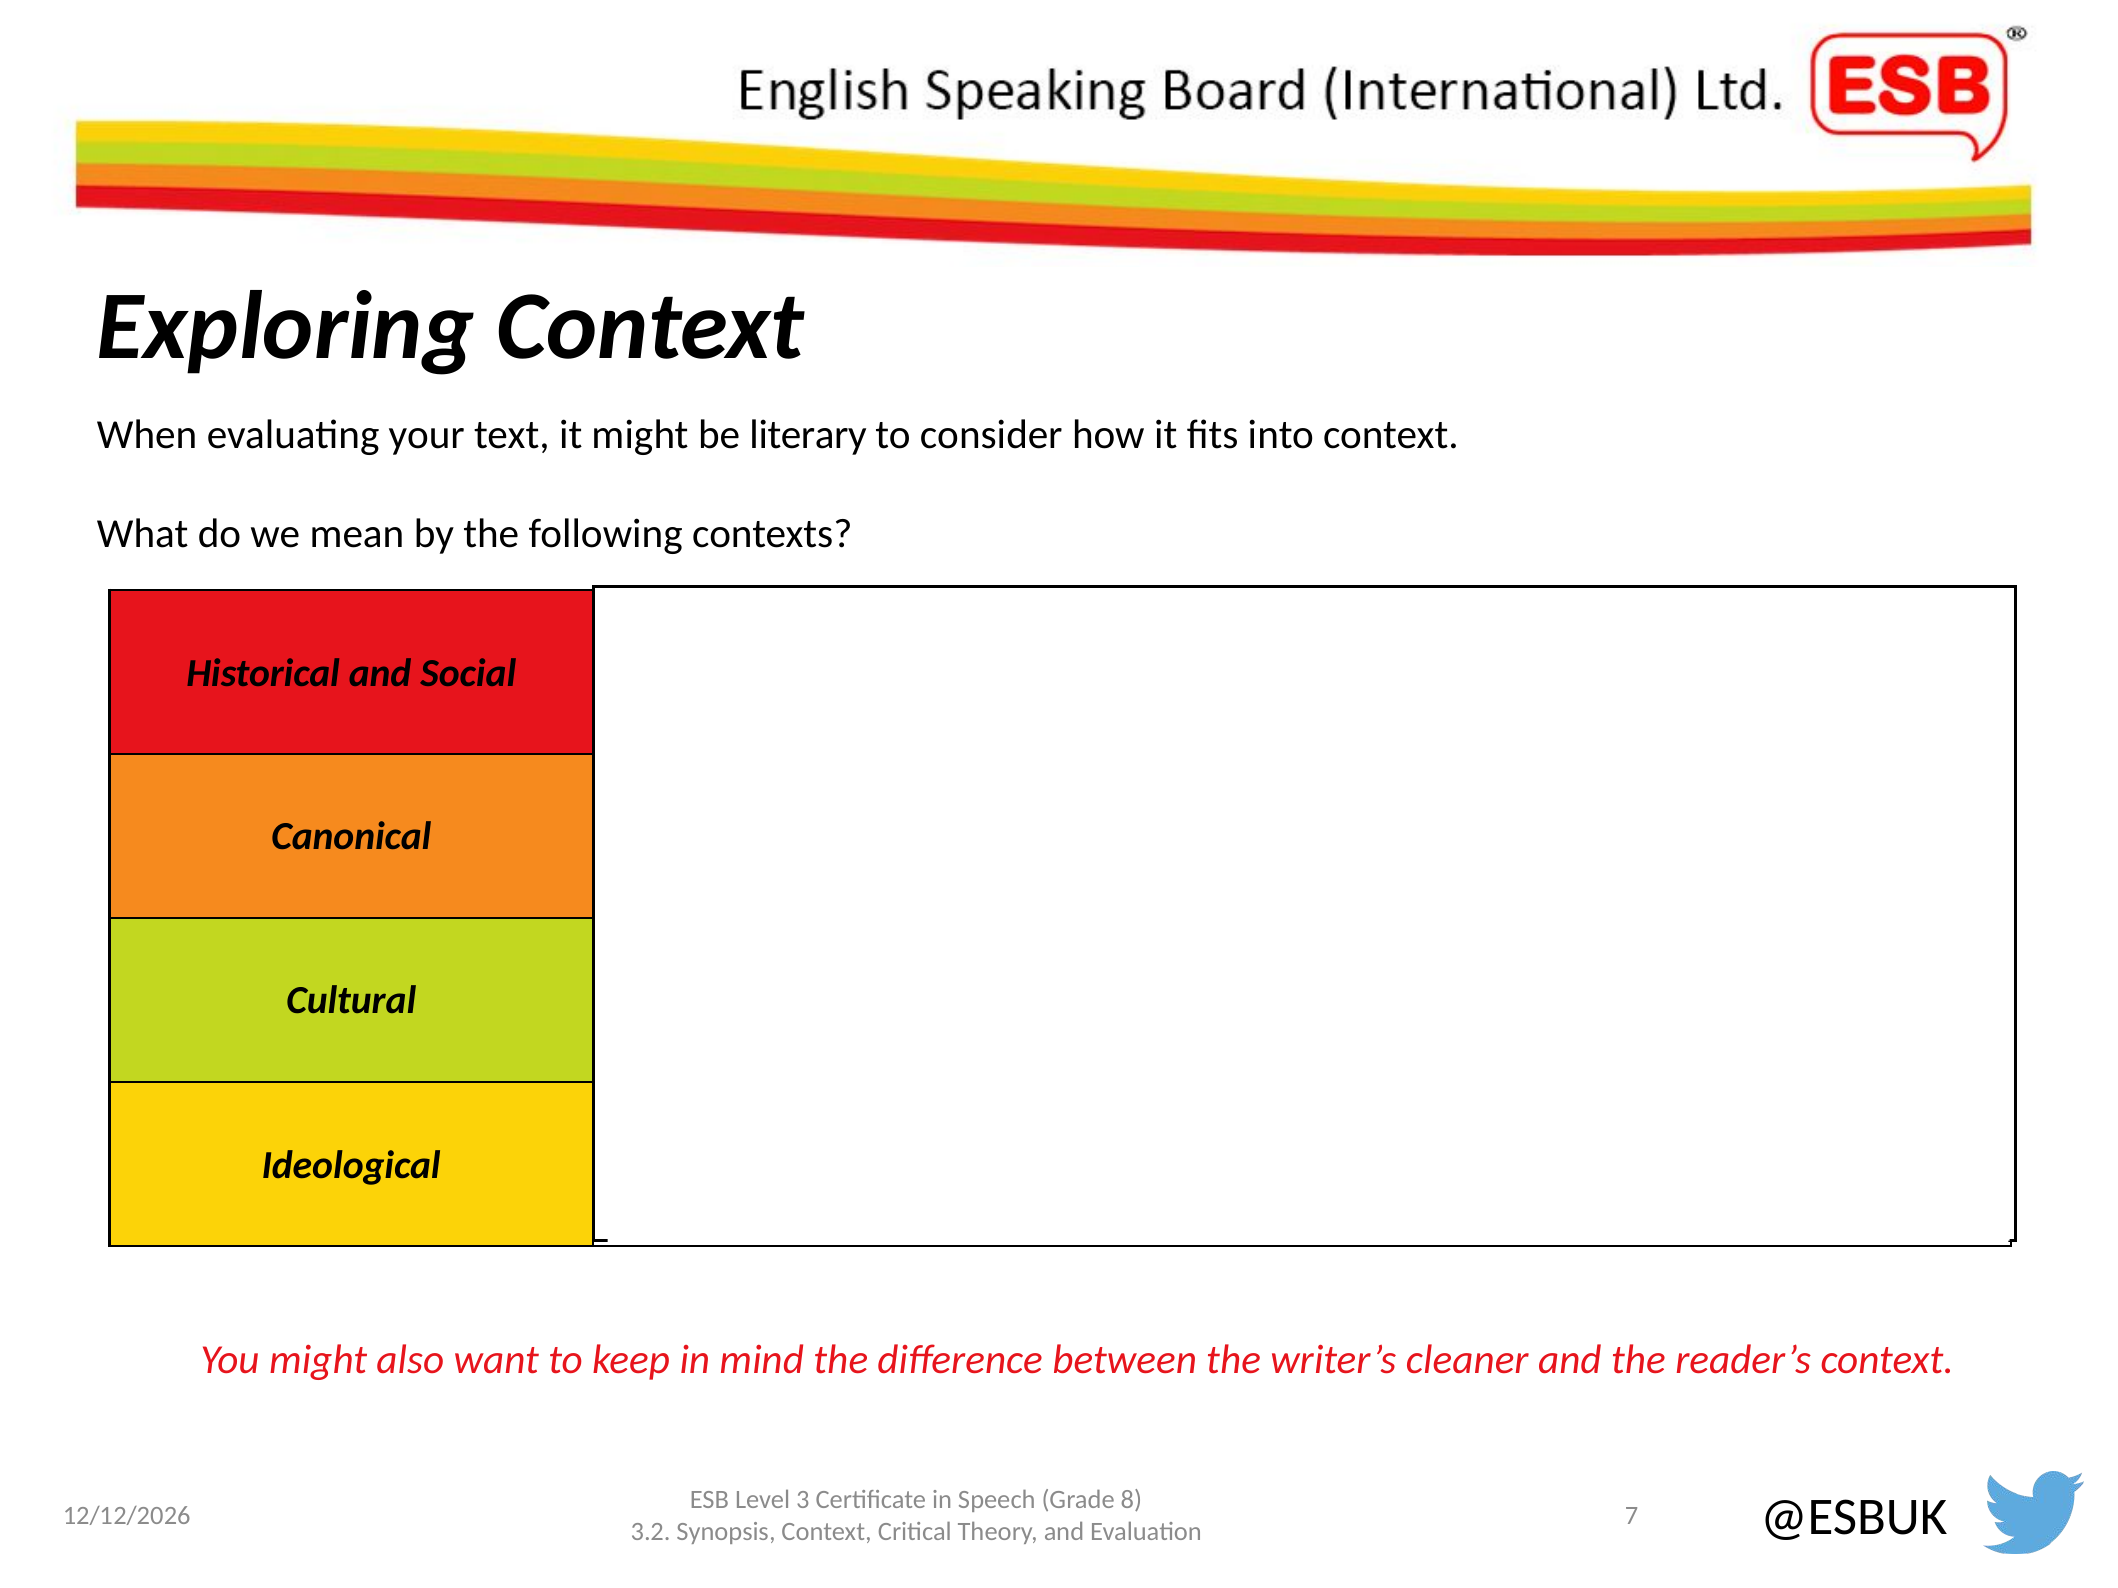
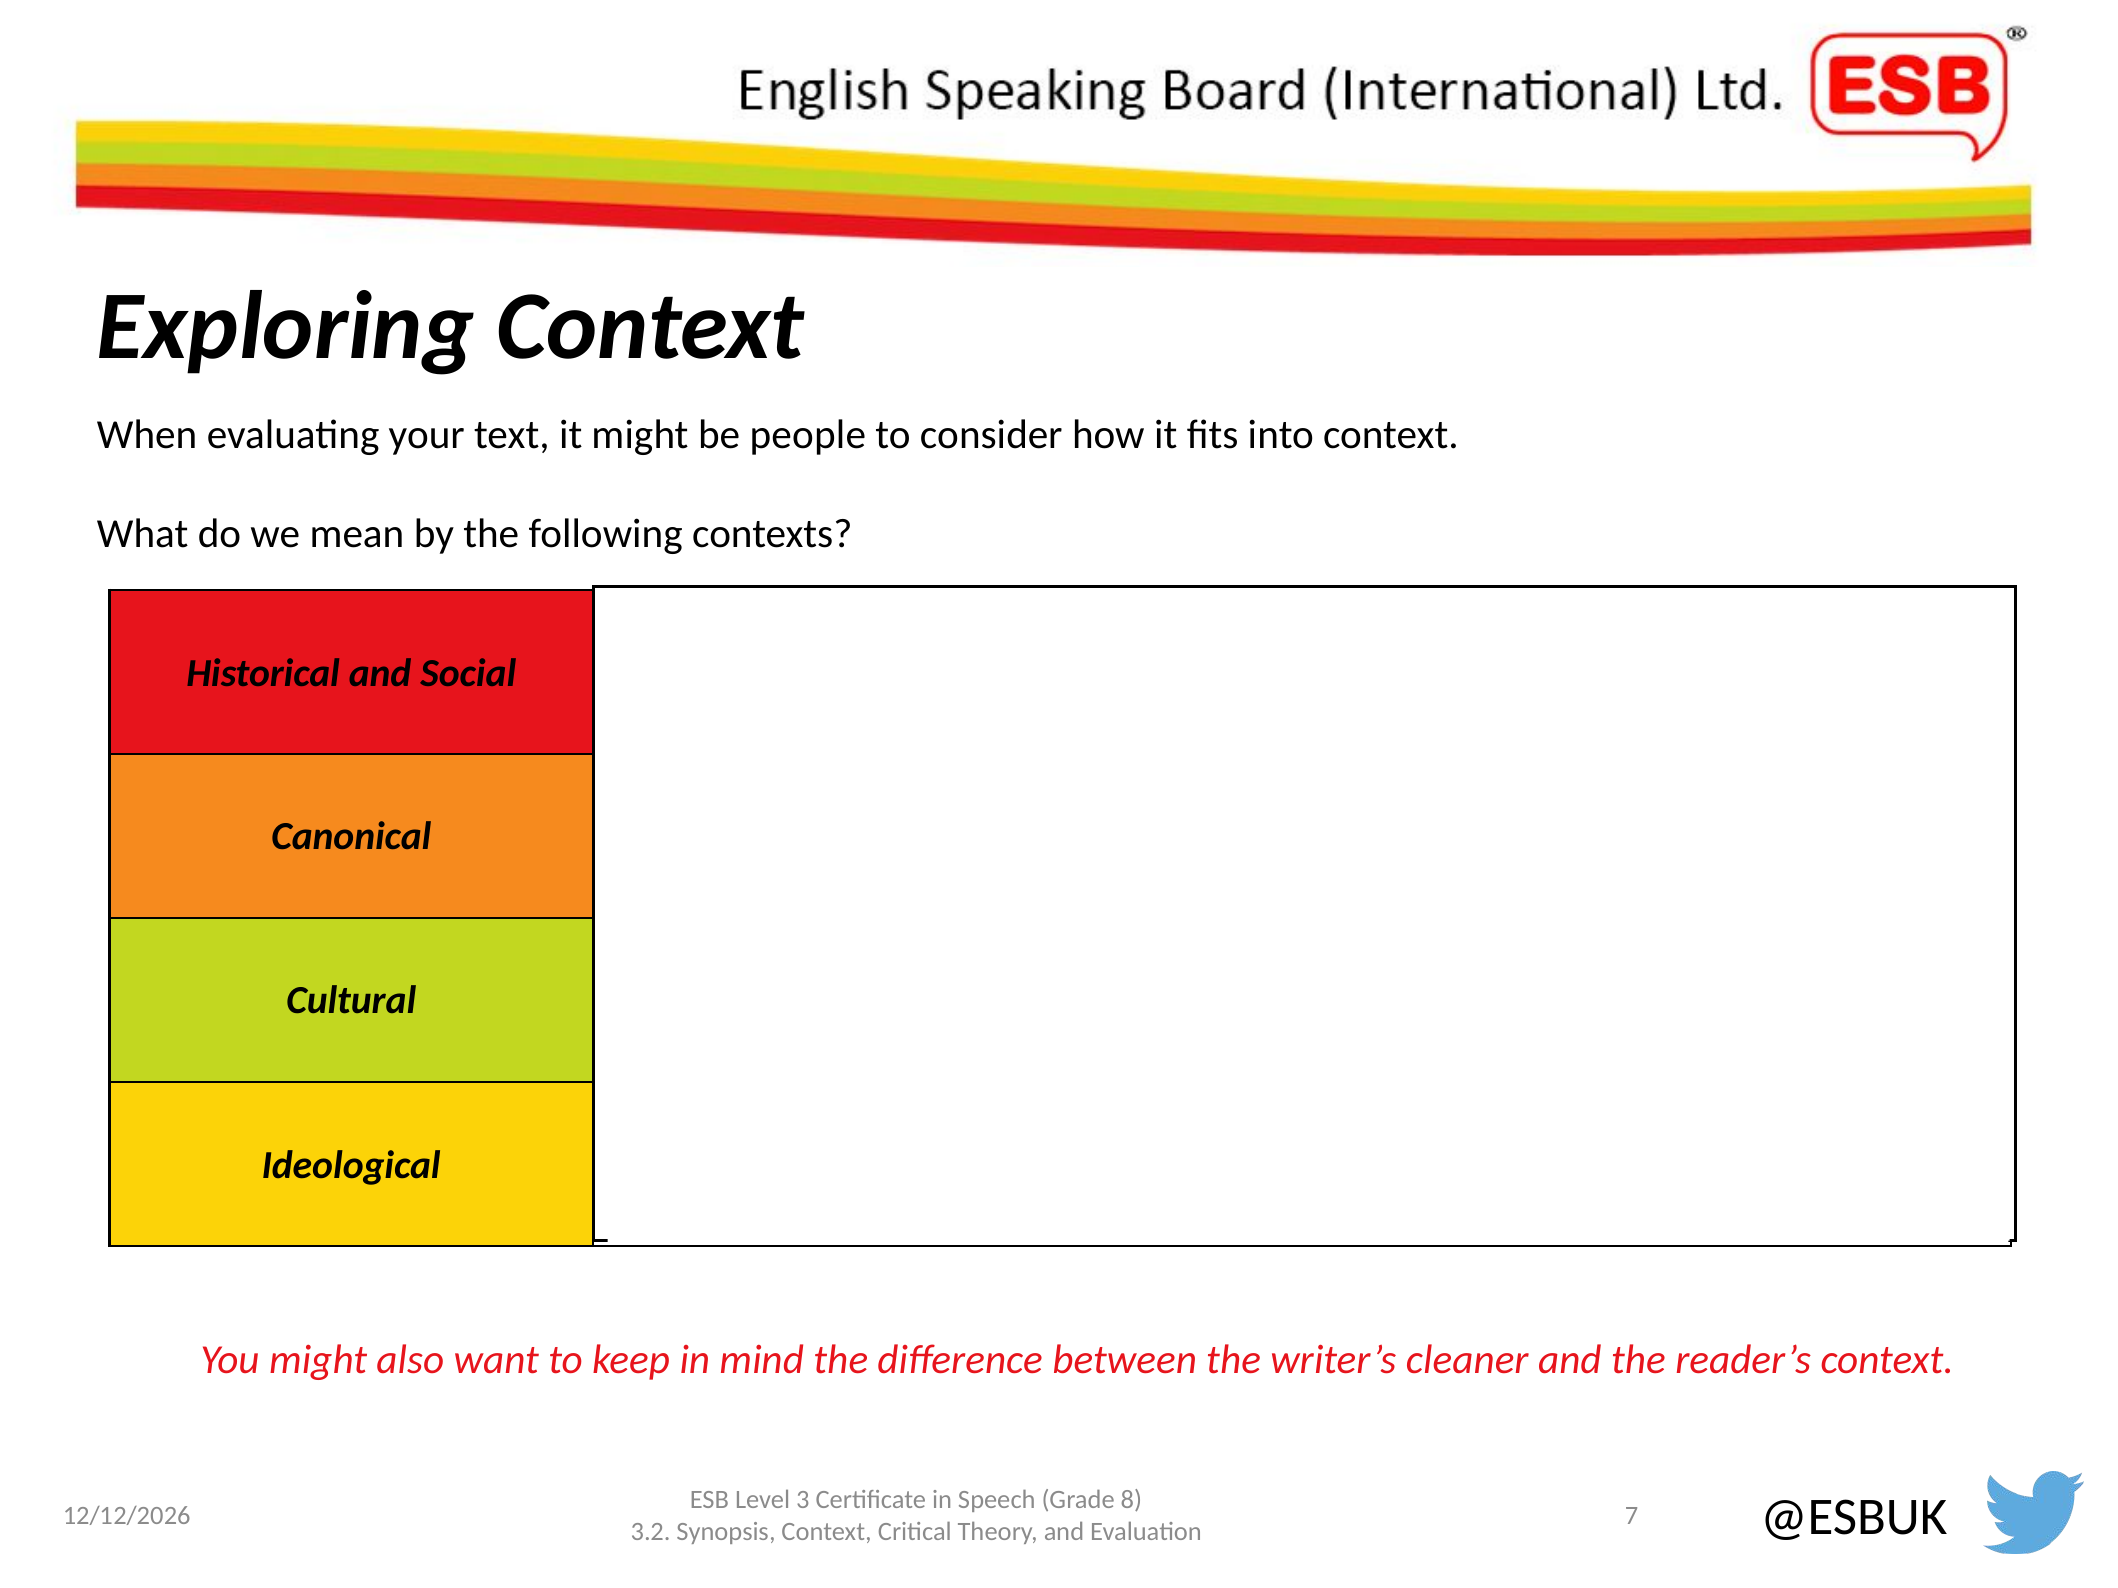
literary: literary -> people
